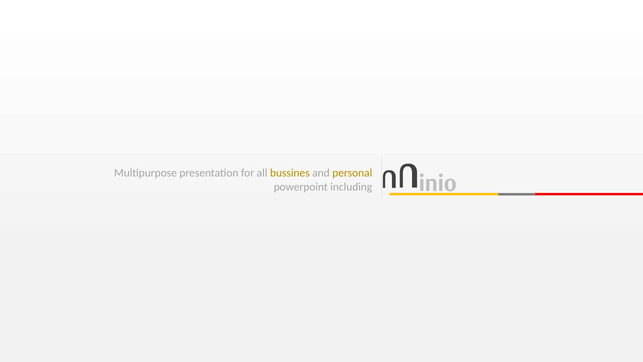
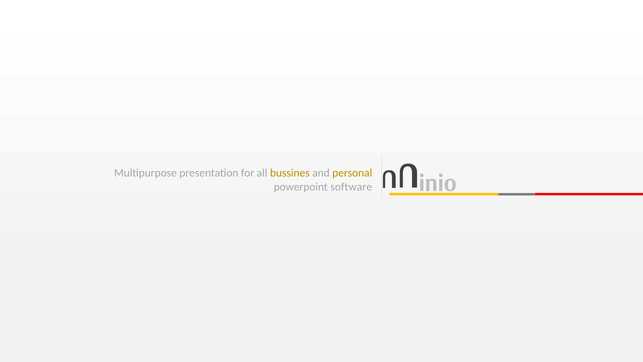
including: including -> software
